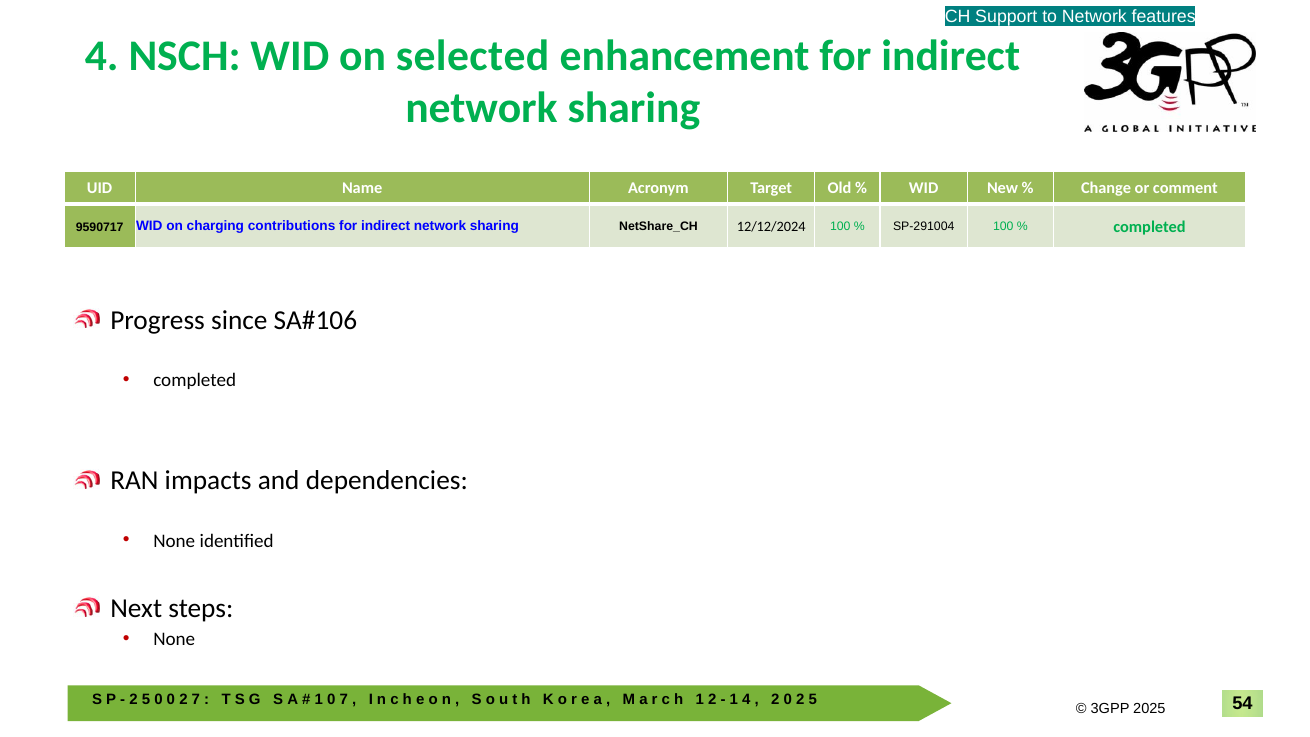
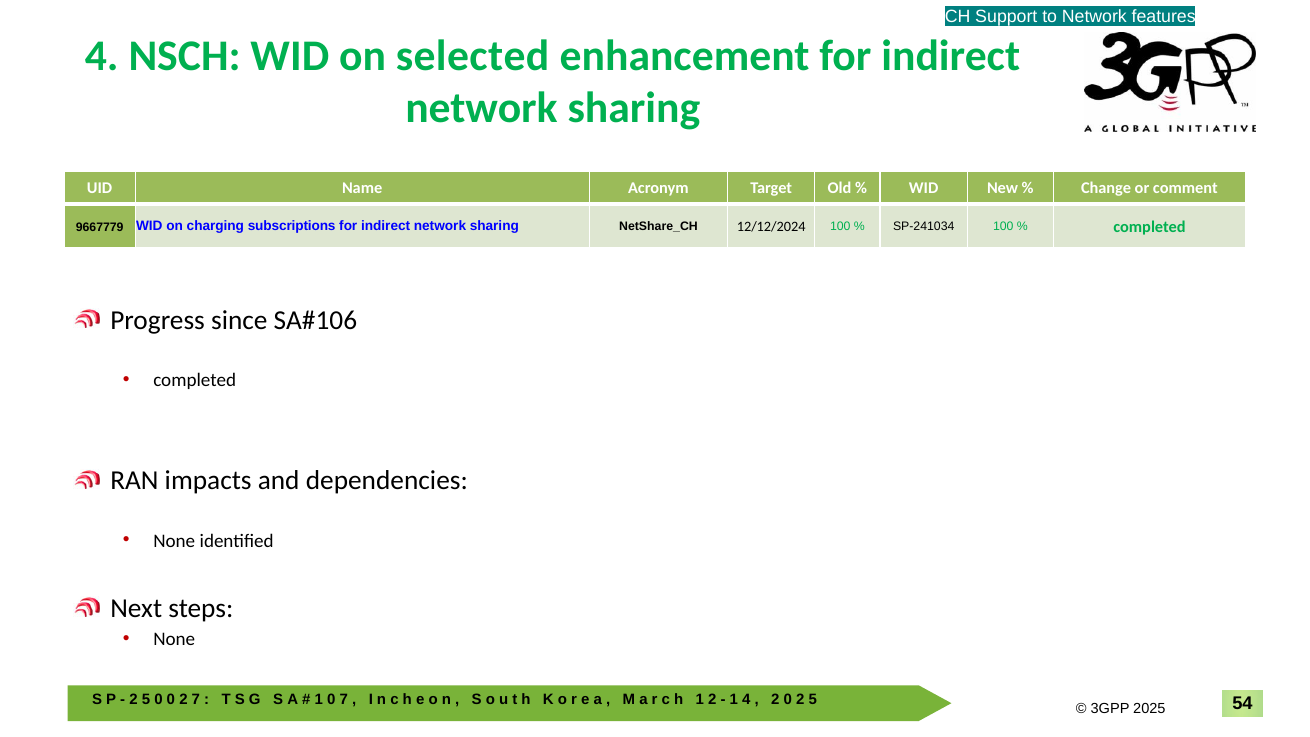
9590717: 9590717 -> 9667779
contributions: contributions -> subscriptions
SP-291004: SP-291004 -> SP-241034
